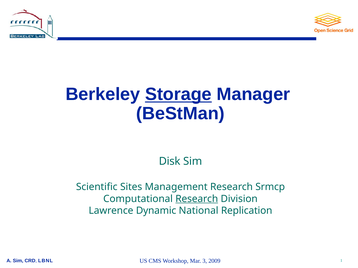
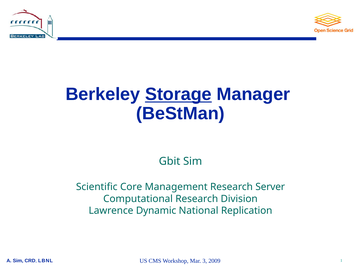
Disk: Disk -> Gbit
Sites: Sites -> Core
Srmcp: Srmcp -> Server
Research at (197, 199) underline: present -> none
